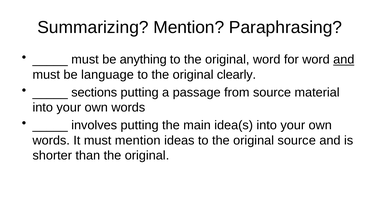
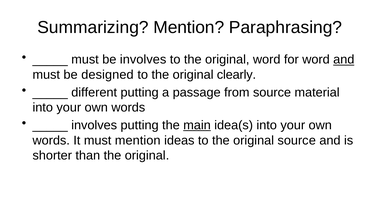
be anything: anything -> involves
language: language -> designed
sections: sections -> different
main underline: none -> present
